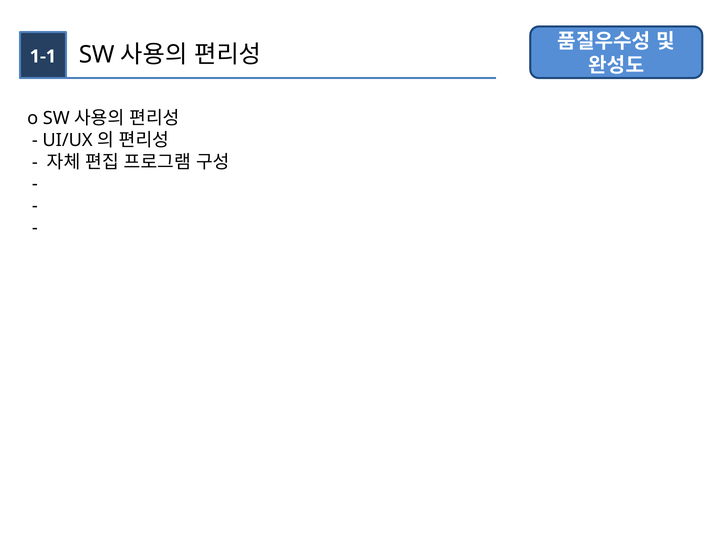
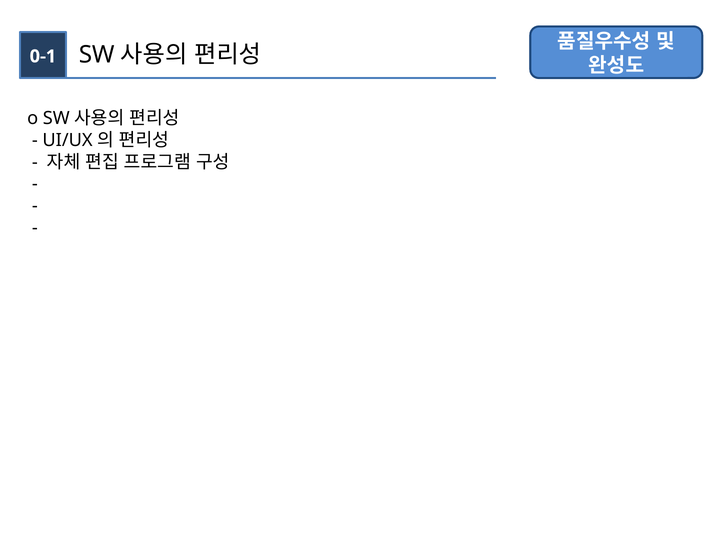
1-1: 1-1 -> 0-1
